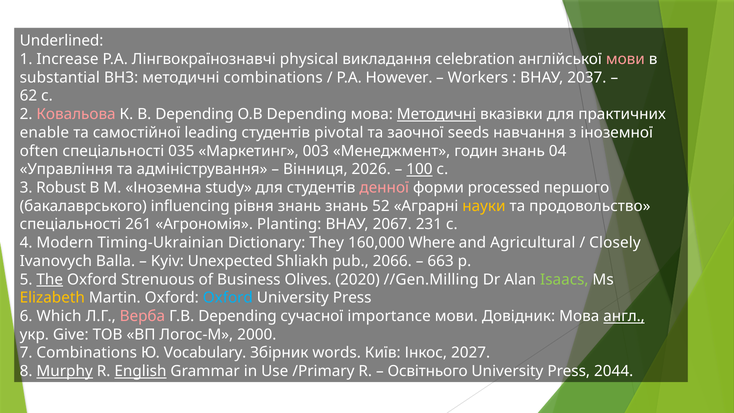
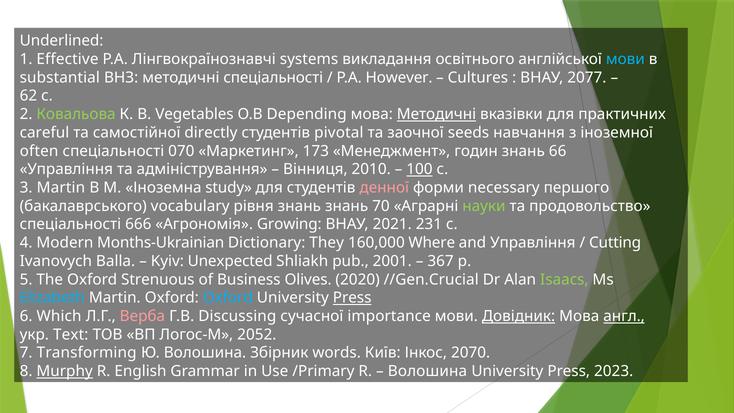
Increase: Increase -> Effective
physical: physical -> systems
celebration: celebration -> освітнього
мови at (625, 59) colour: pink -> light blue
методичні combinations: combinations -> спеціальності
Workers: Workers -> Cultures
2037: 2037 -> 2077
Ковальова colour: pink -> light green
В Depending: Depending -> Vegetables
enable: enable -> careful
leading: leading -> directly
035: 035 -> 070
003: 003 -> 173
04: 04 -> 66
2026: 2026 -> 2010
3 Robust: Robust -> Martin
processed: processed -> necessary
influencing: influencing -> vocabulary
52: 52 -> 70
науки colour: yellow -> light green
261: 261 -> 666
Planting: Planting -> Growing
2067: 2067 -> 2021
Timing-Ukrainian: Timing-Ukrainian -> Months-Ukrainian
and Agricultural: Agricultural -> Управління
Closely: Closely -> Cutting
2066: 2066 -> 2001
663: 663 -> 367
The underline: present -> none
//Gen.Milling: //Gen.Milling -> //Gen.Crucial
Elizabeth colour: yellow -> light blue
Press at (352, 298) underline: none -> present
Г.В Depending: Depending -> Discussing
Довідник underline: none -> present
Give: Give -> Text
2000: 2000 -> 2052
7 Combinations: Combinations -> Transforming
Ю Vocabulary: Vocabulary -> Волошина
2027: 2027 -> 2070
English underline: present -> none
Освітнього at (428, 371): Освітнього -> Волошина
2044: 2044 -> 2023
